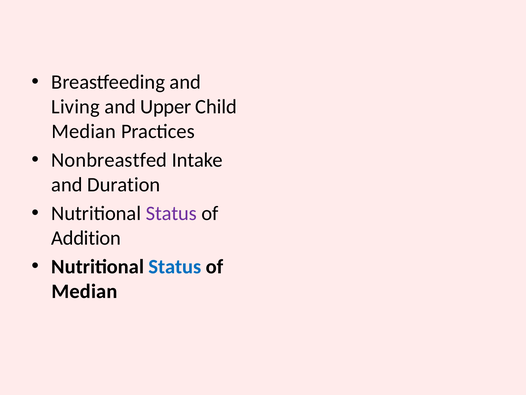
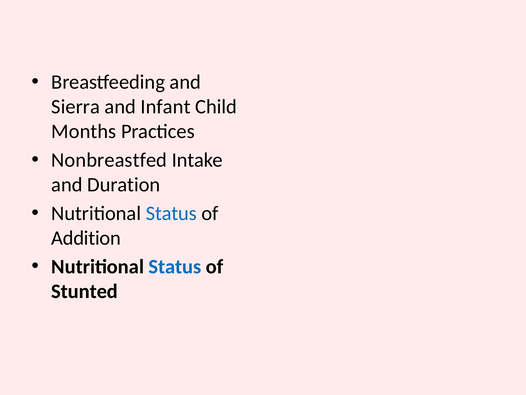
Living: Living -> Sierra
Upper: Upper -> Infant
Median at (84, 131): Median -> Months
Status at (171, 213) colour: purple -> blue
Median at (84, 291): Median -> Stunted
